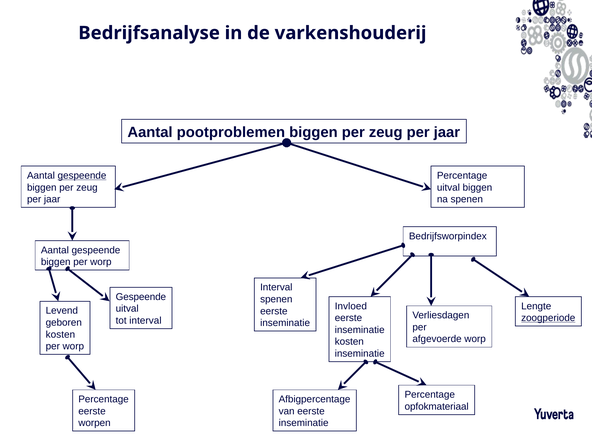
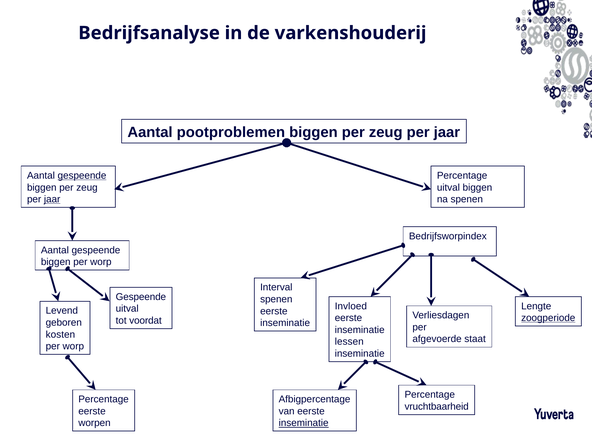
jaar at (52, 199) underline: none -> present
tot interval: interval -> voordat
afgevoerde worp: worp -> staat
kosten at (349, 342): kosten -> lessen
opfokmateriaal: opfokmateriaal -> vruchtbaarheid
inseminatie at (304, 423) underline: none -> present
